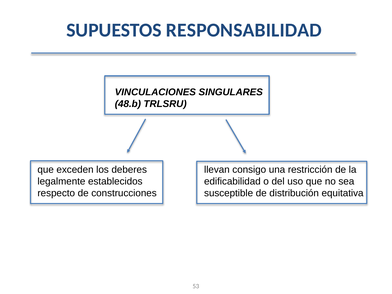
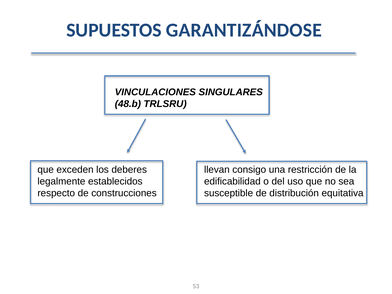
RESPONSABILIDAD: RESPONSABILIDAD -> GARANTIZÁNDOSE
